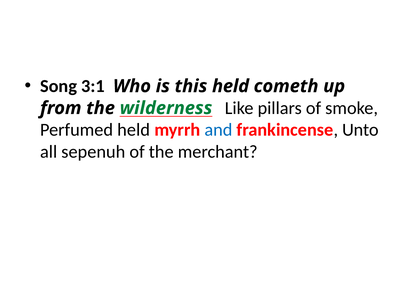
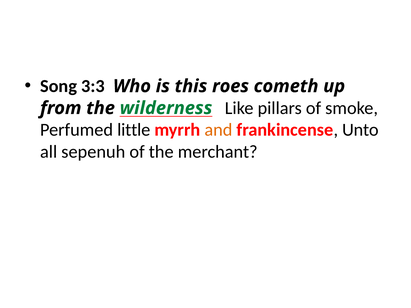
3:1: 3:1 -> 3:3
this held: held -> roes
Perfumed held: held -> little
and colour: blue -> orange
